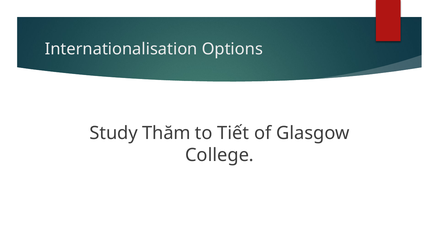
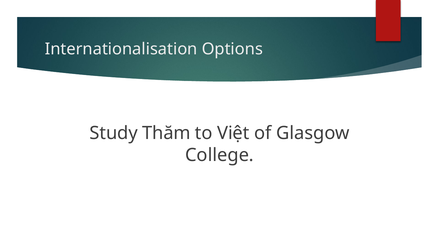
Tiết: Tiết -> Việt
